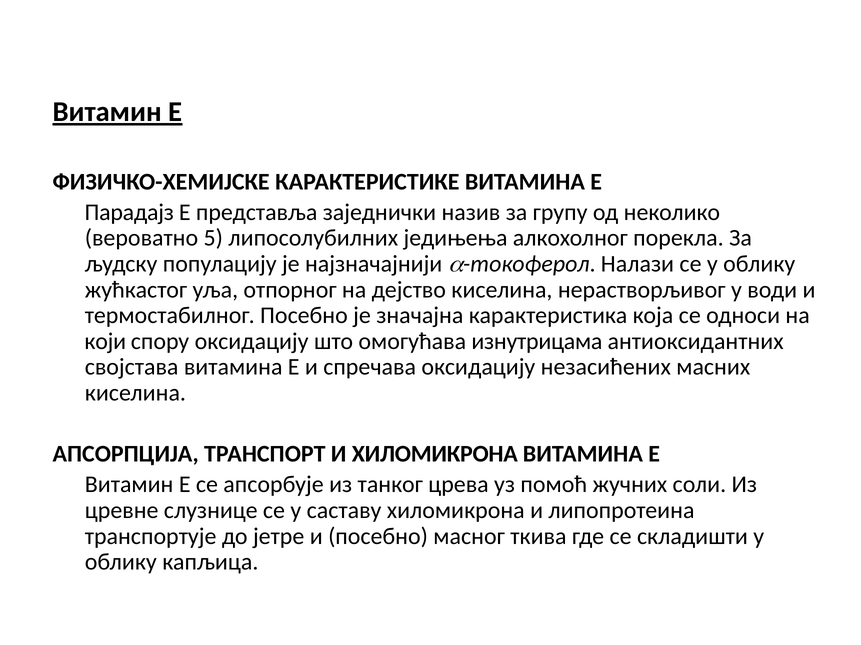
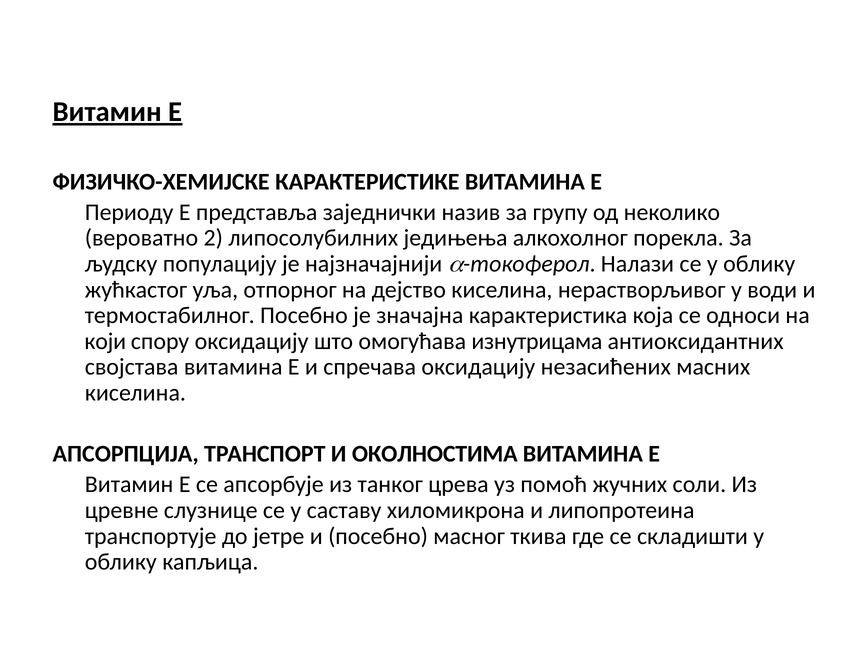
Парадајз: Парадајз -> Периоду
5: 5 -> 2
И ХИЛОМИКРОНА: ХИЛОМИКРОНА -> ОКОЛНОСТИМА
